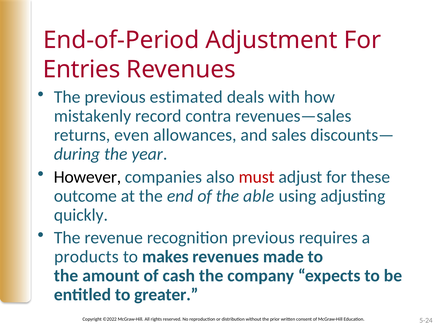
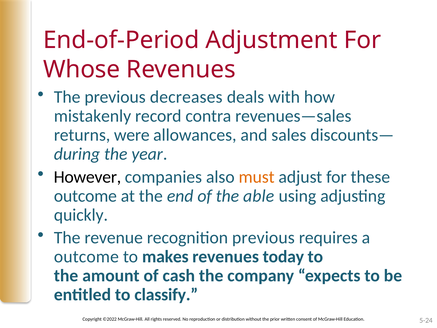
Entries: Entries -> Whose
estimated: estimated -> decreases
even: even -> were
must colour: red -> orange
products at (86, 256): products -> outcome
made: made -> today
greater: greater -> classify
